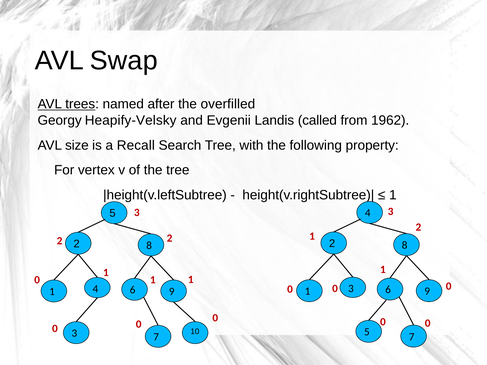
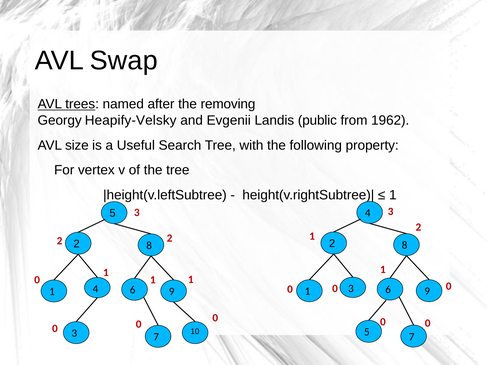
overfilled: overfilled -> removing
called: called -> public
Recall: Recall -> Useful
